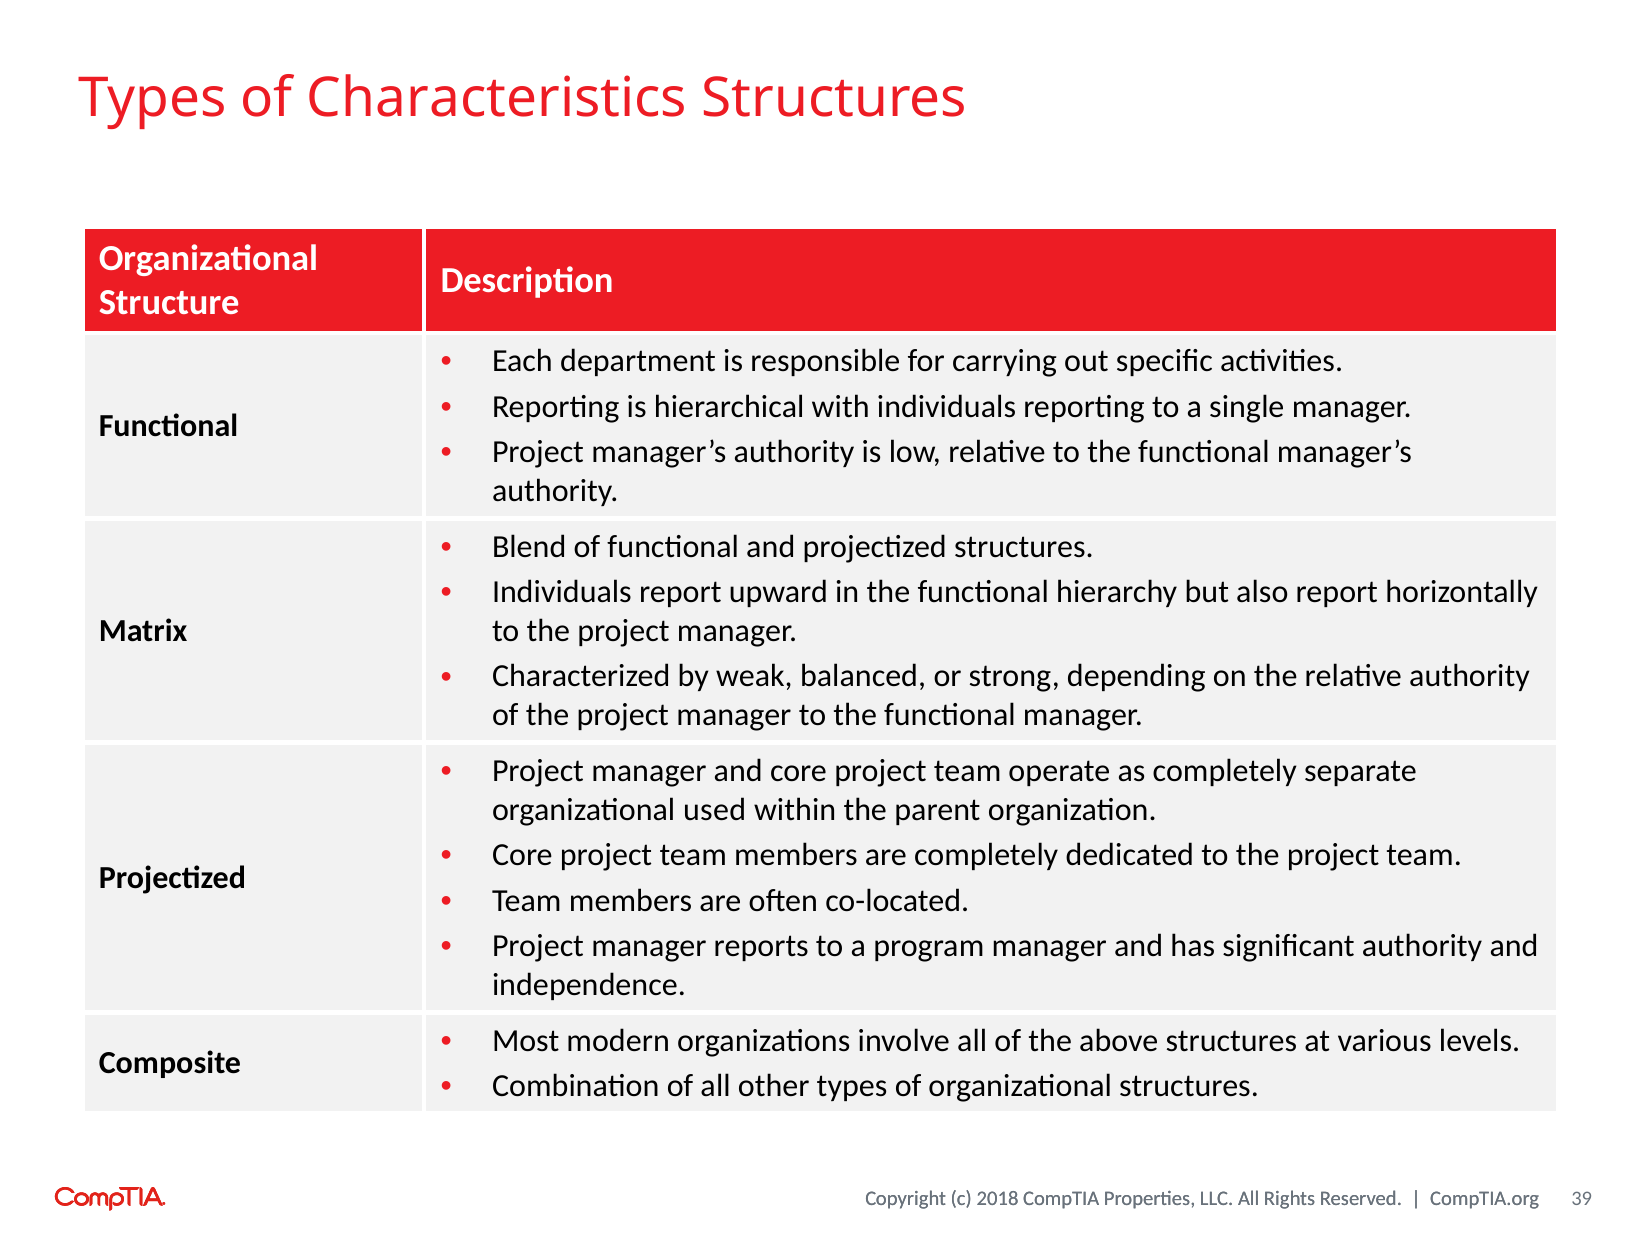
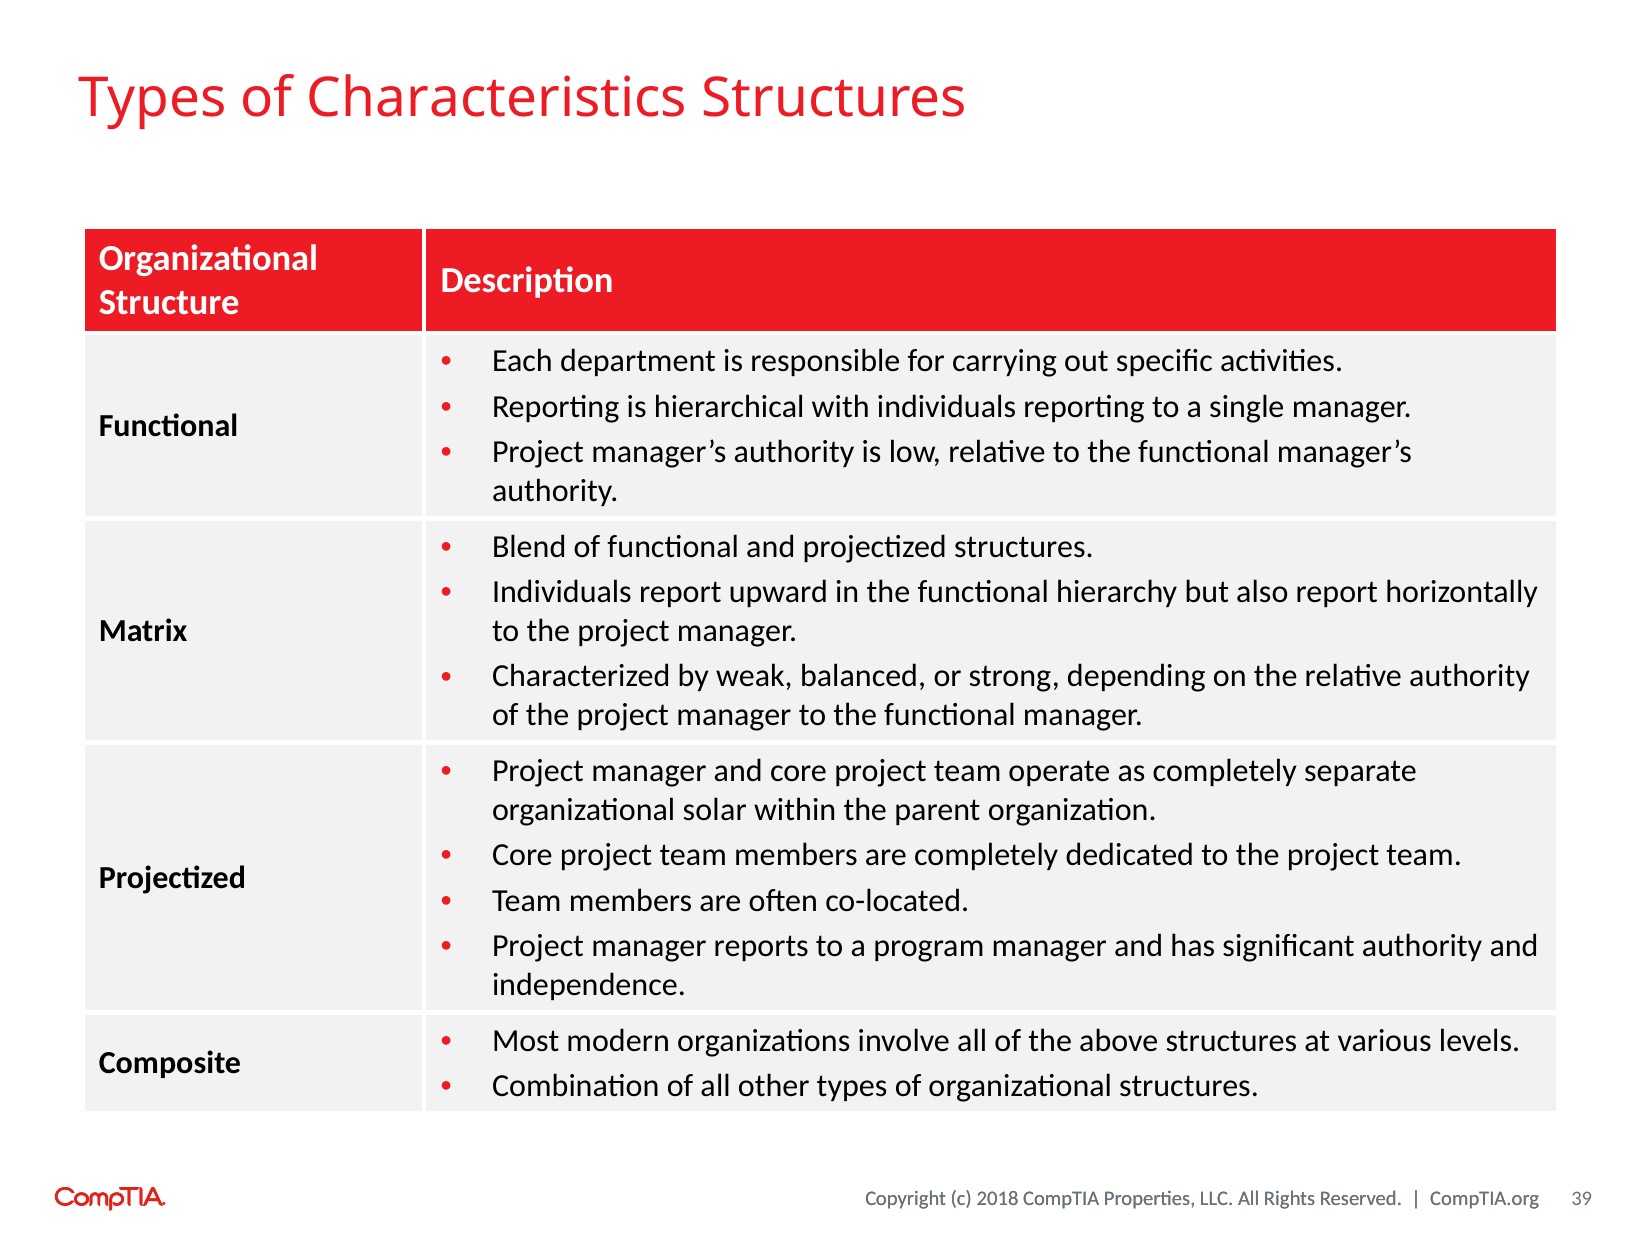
used: used -> solar
